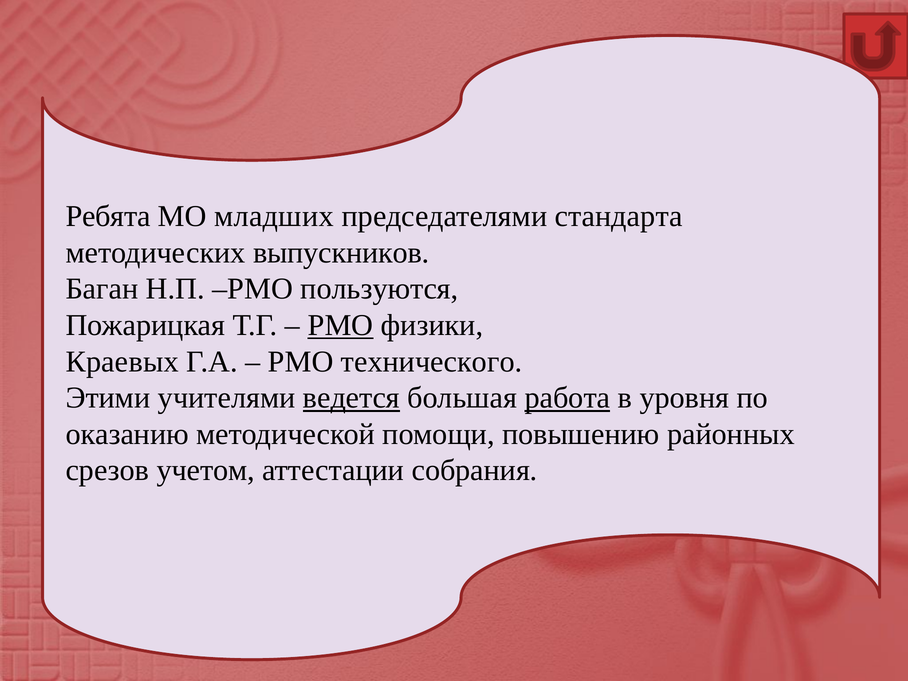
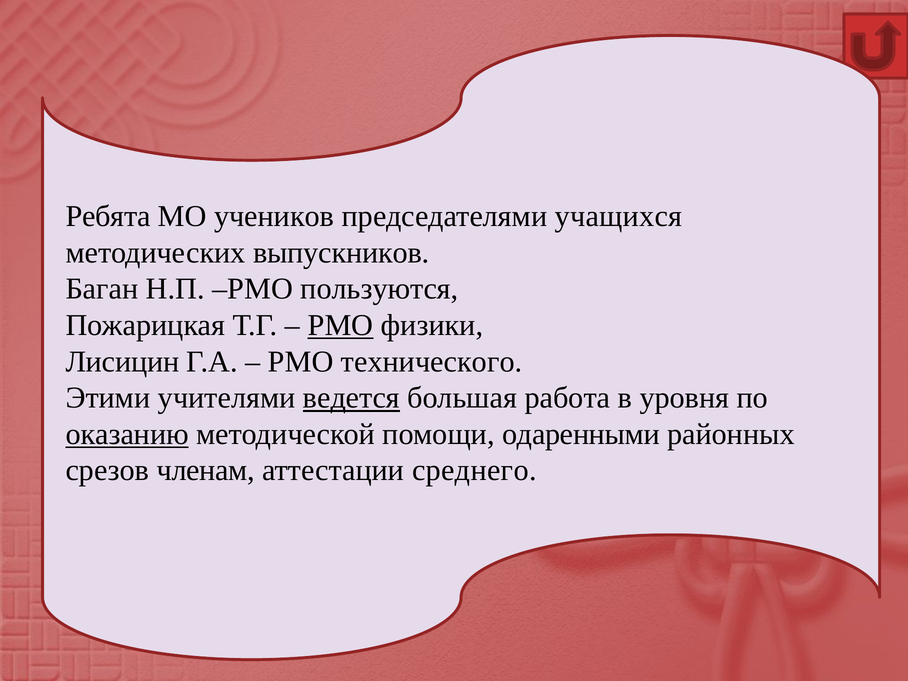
младших: младших -> учеников
стандарта: стандарта -> учащихся
Краевых: Краевых -> Лисицин
работа underline: present -> none
оказанию underline: none -> present
повышению: повышению -> одаренными
учетом: учетом -> членам
собрания: собрания -> среднего
